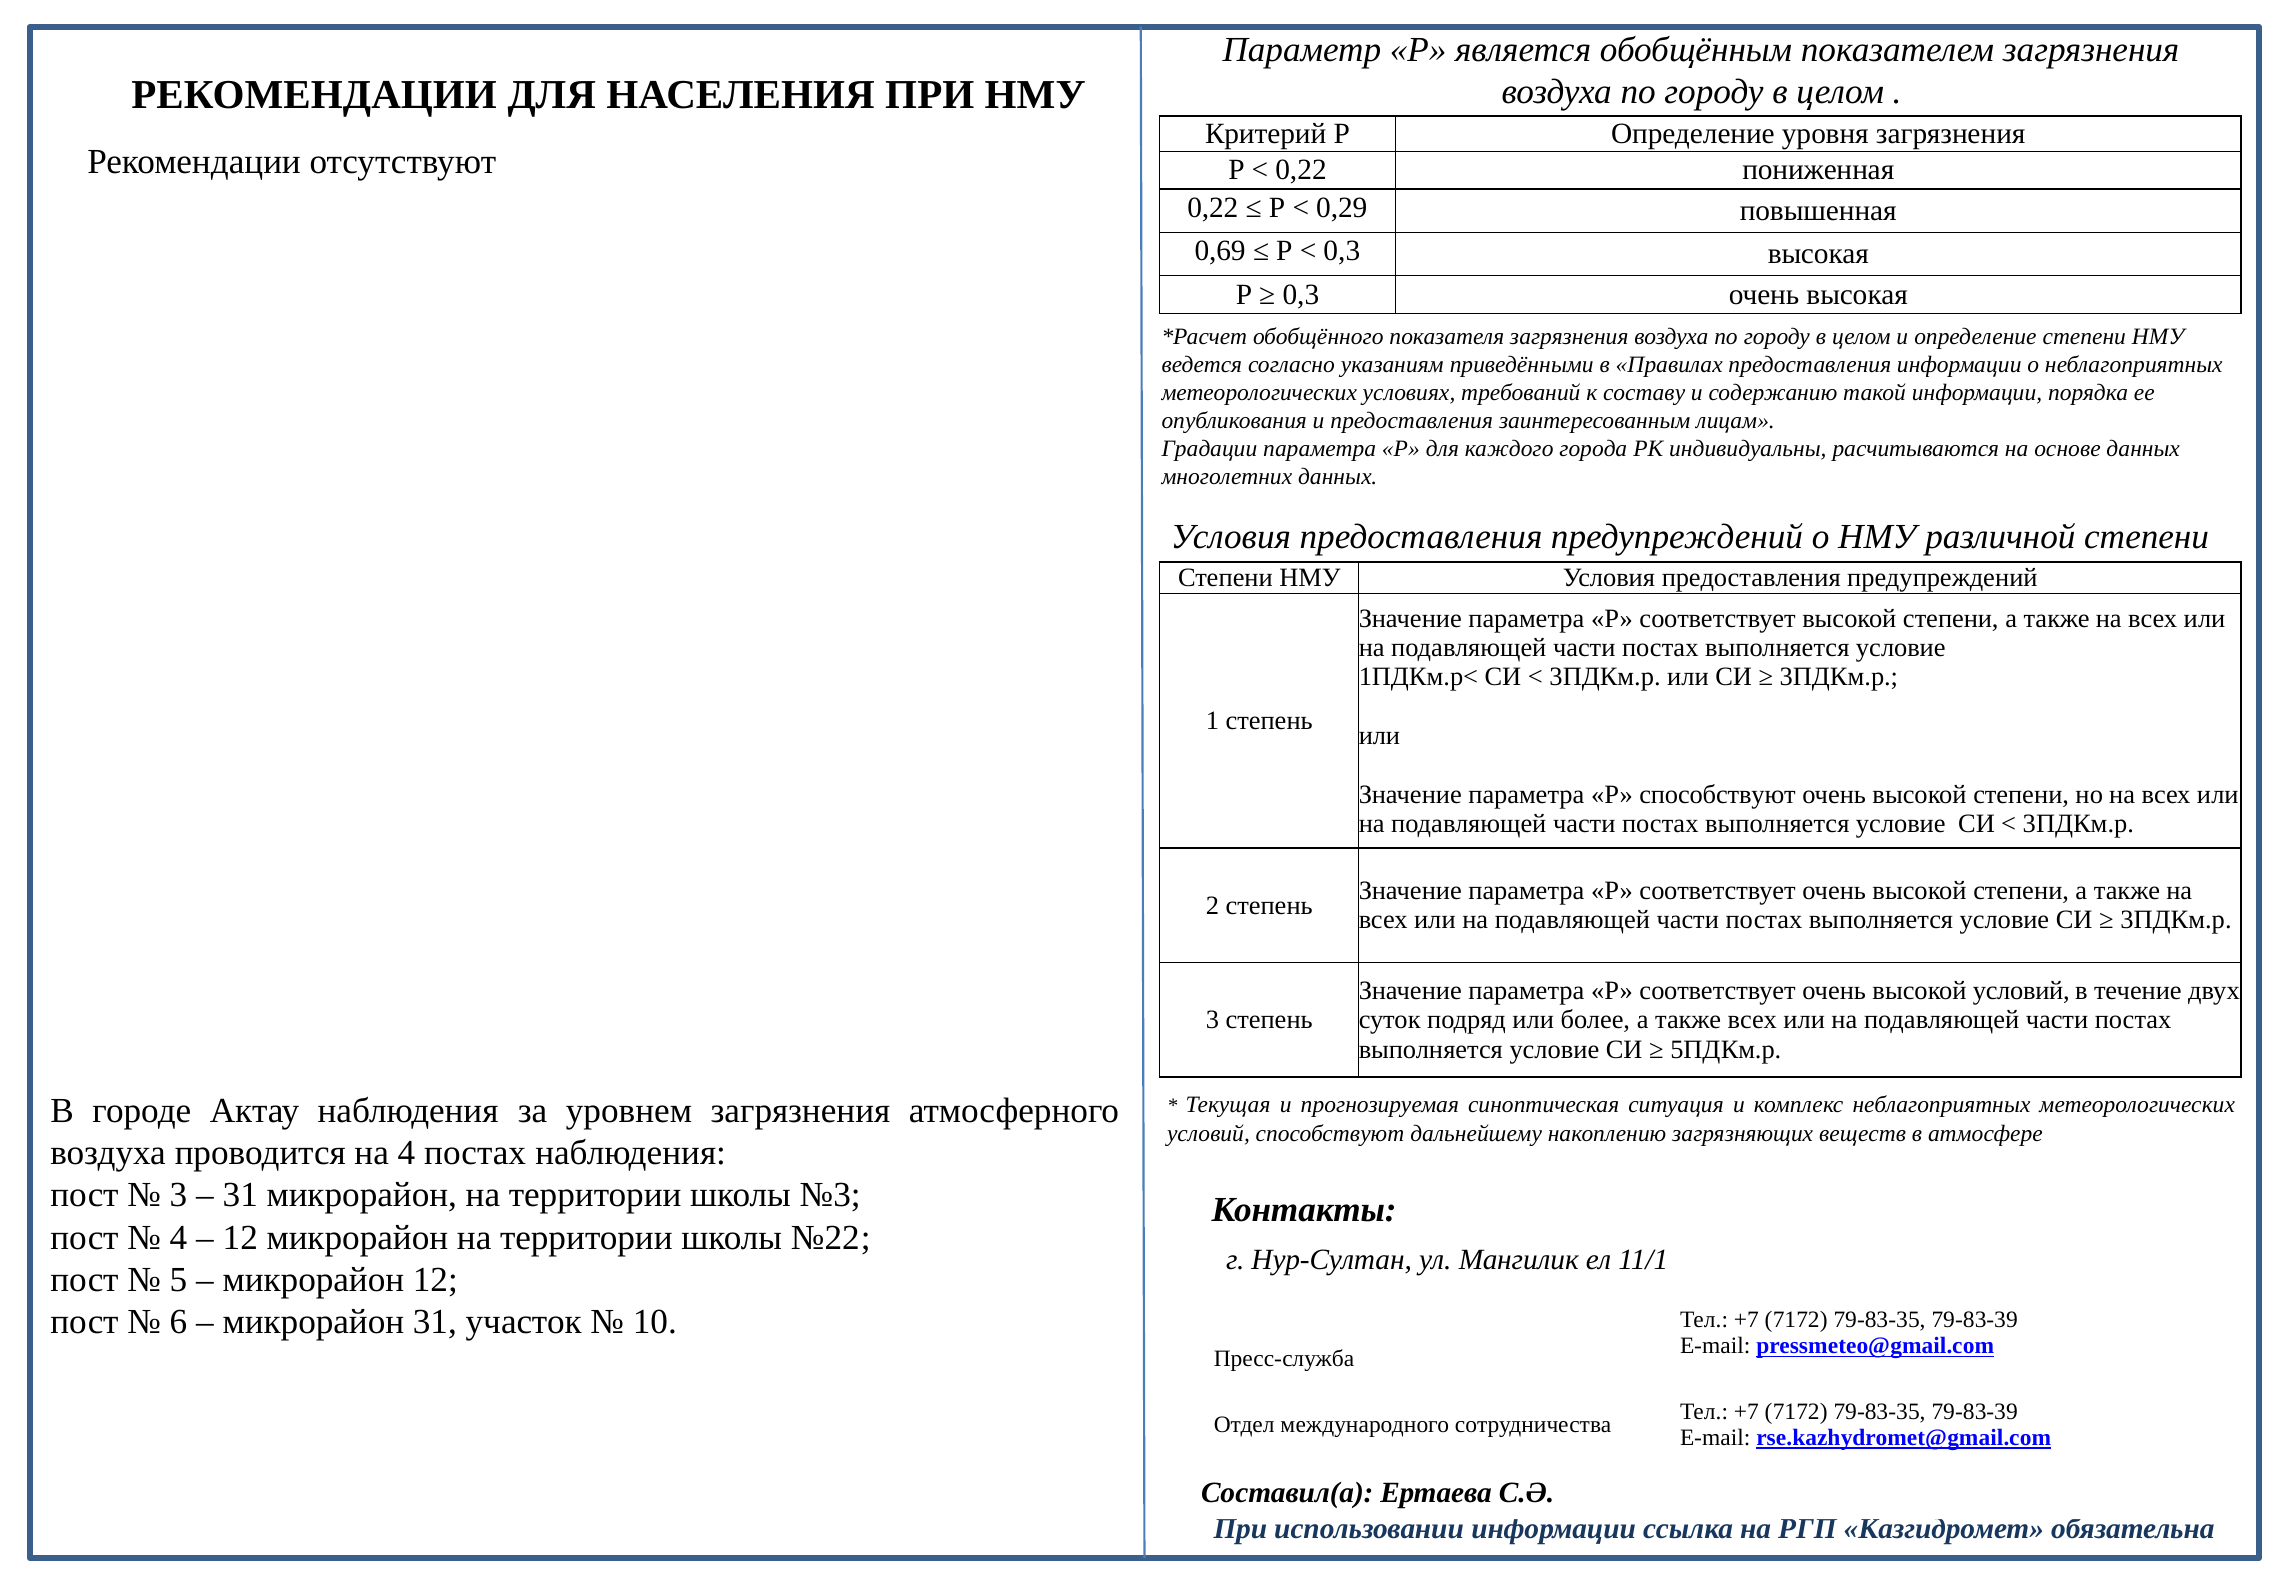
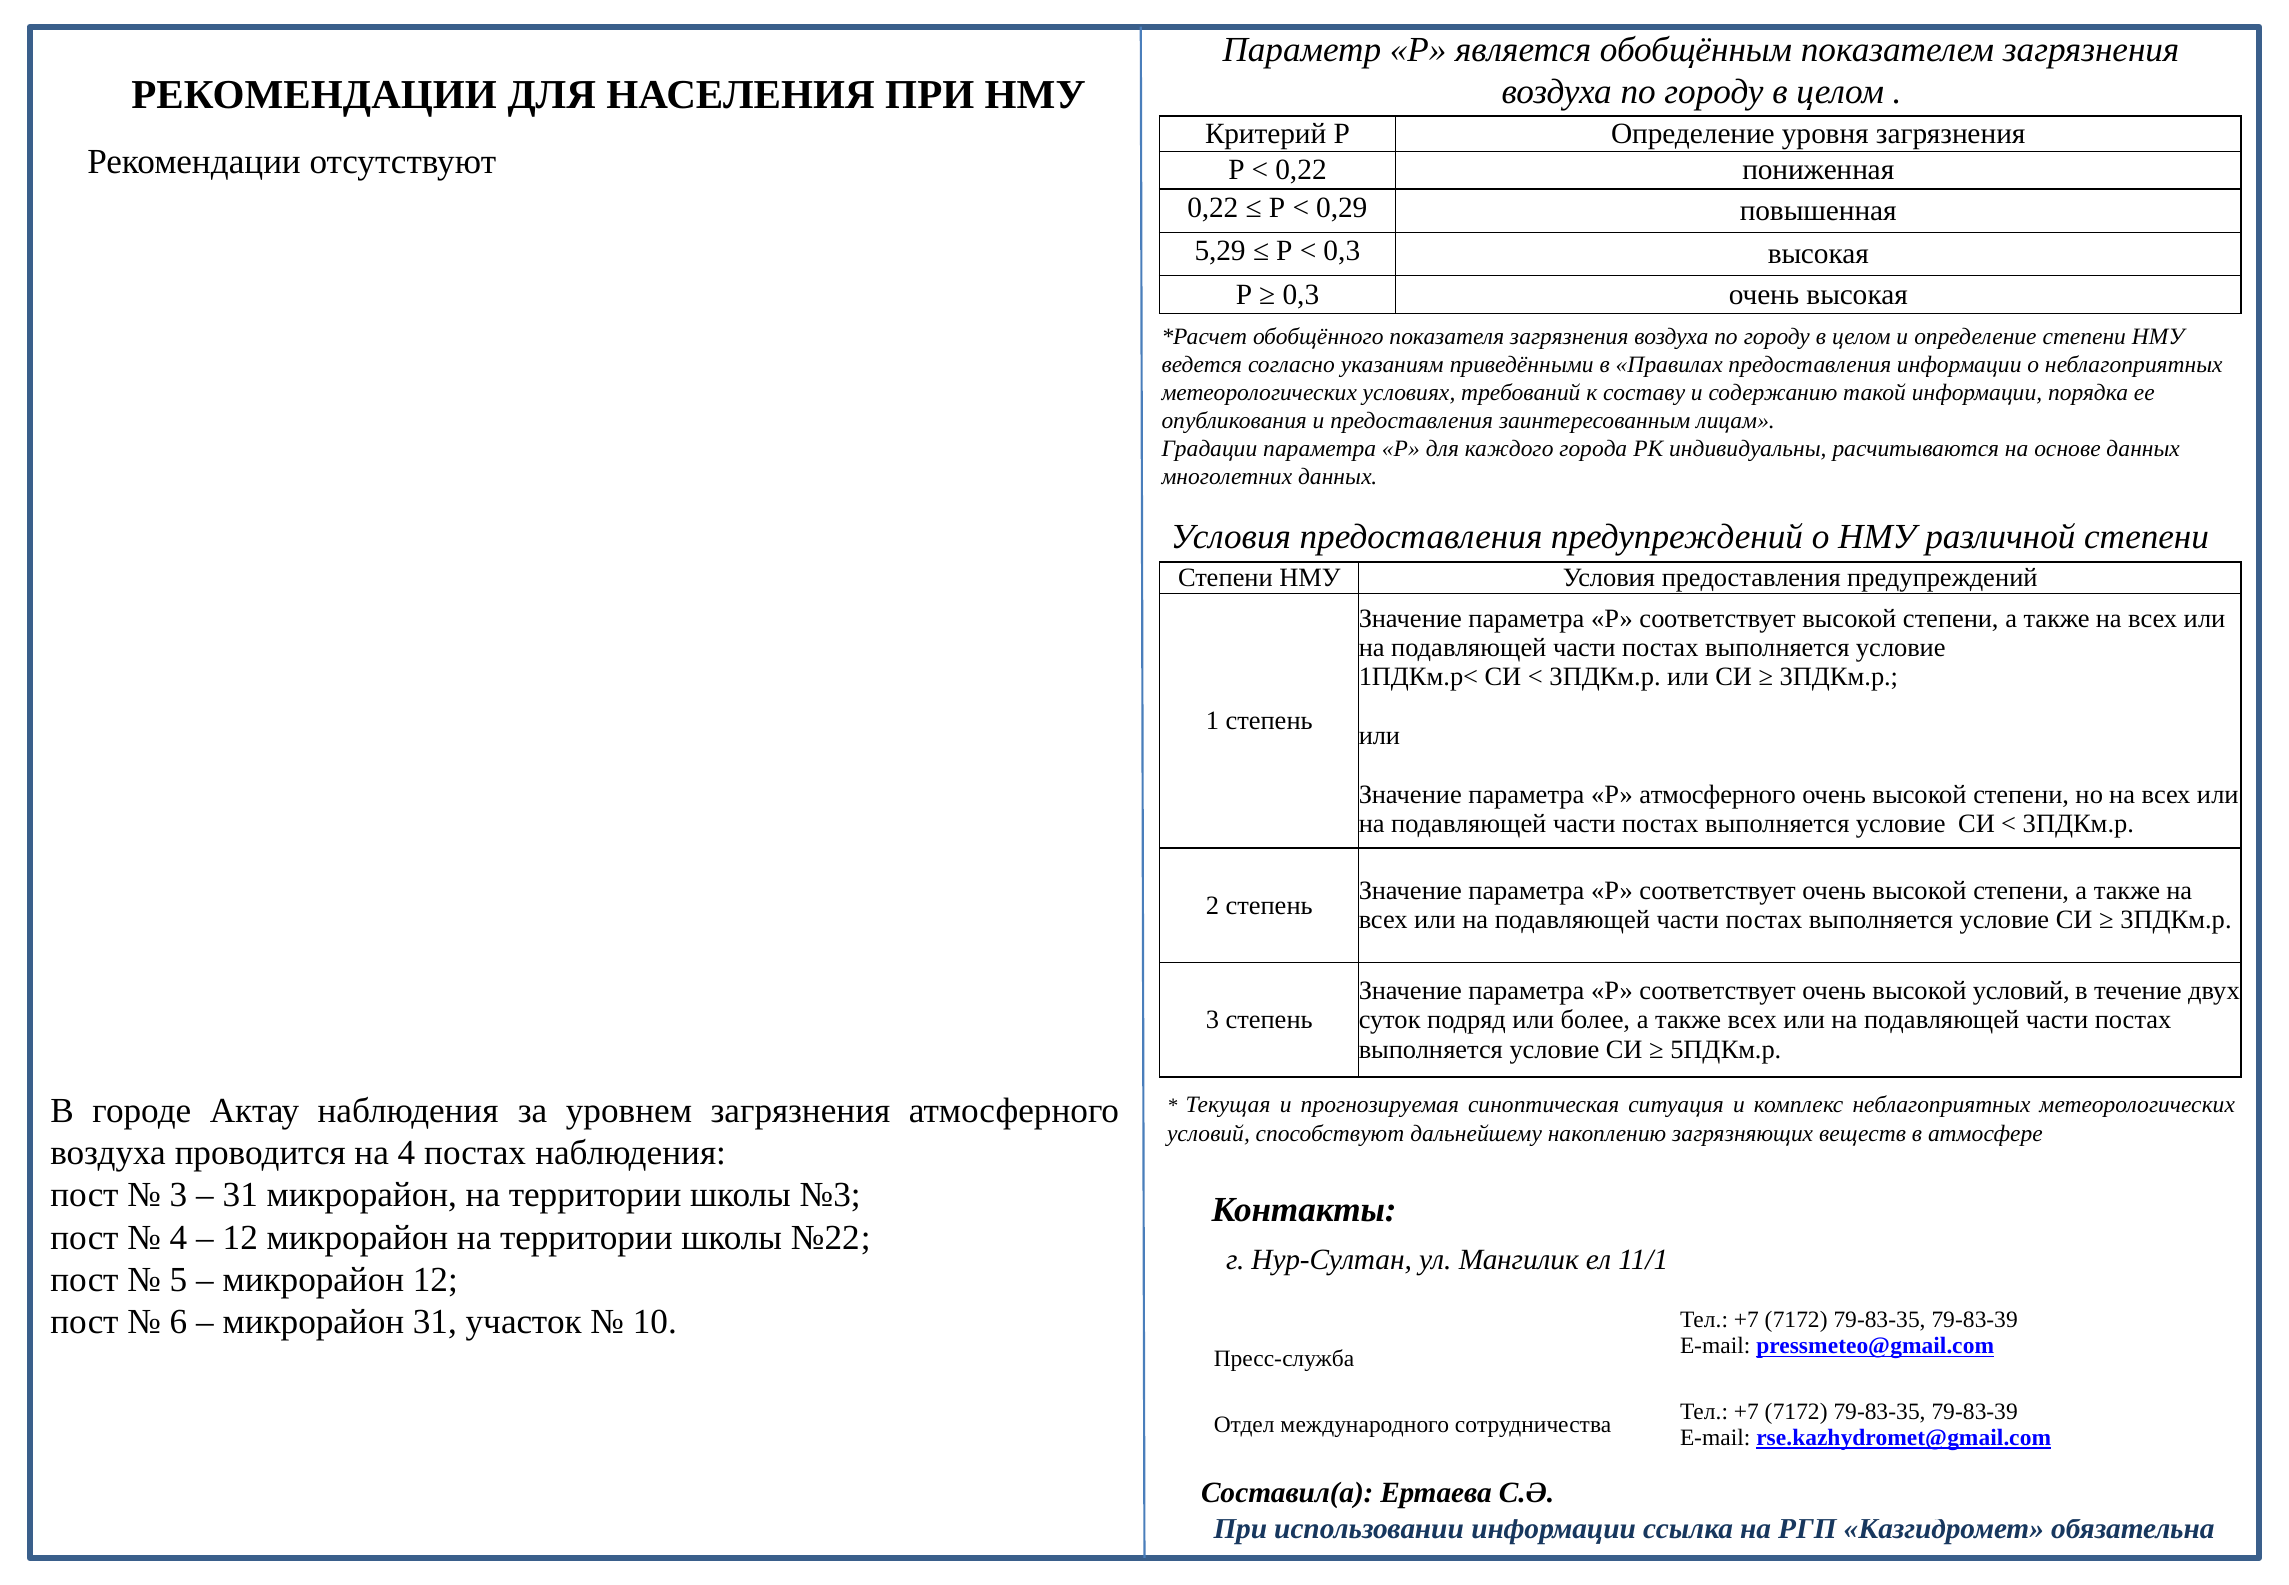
0,69: 0,69 -> 5,29
Р способствуют: способствуют -> атмосферного
